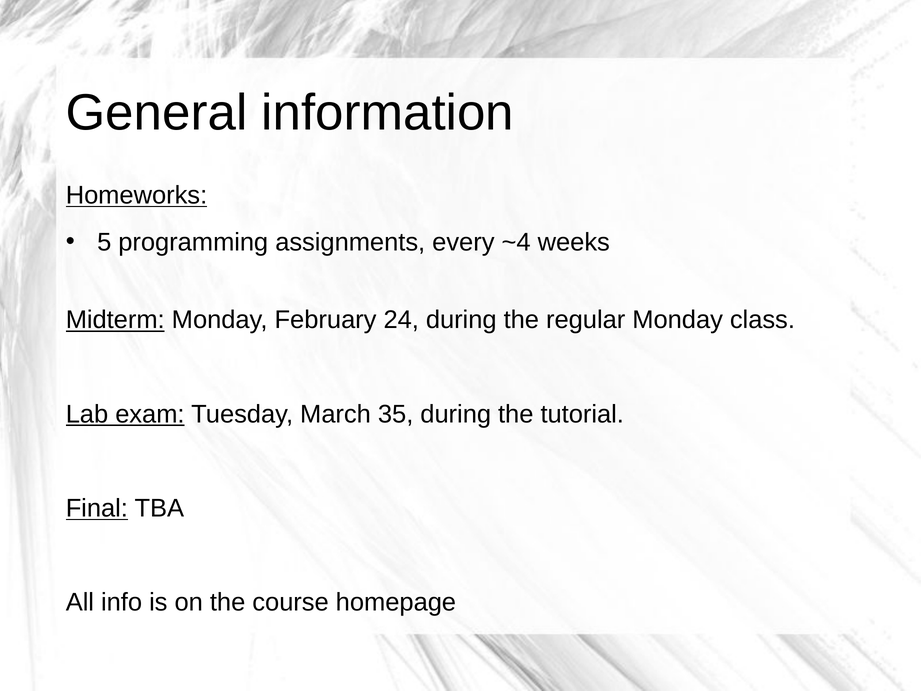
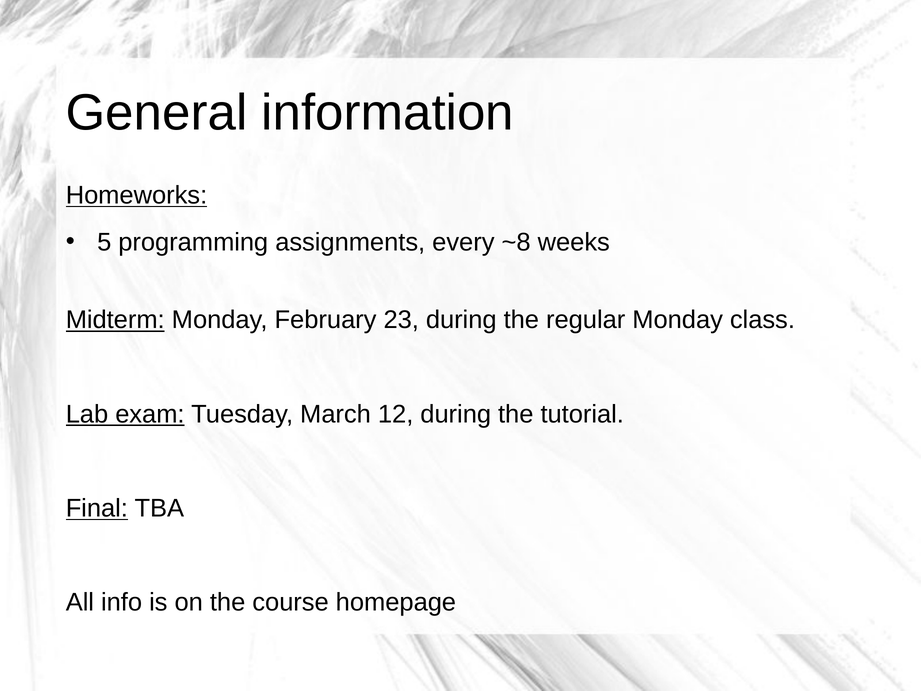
~4: ~4 -> ~8
24: 24 -> 23
35: 35 -> 12
